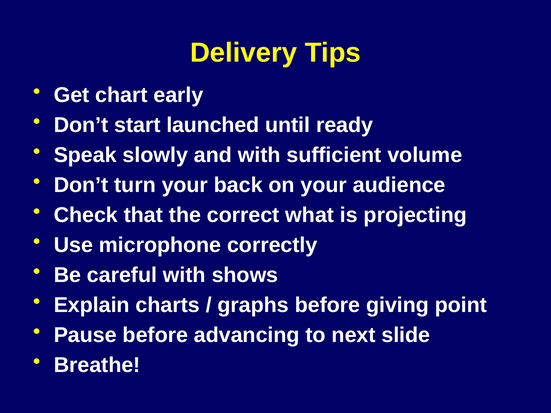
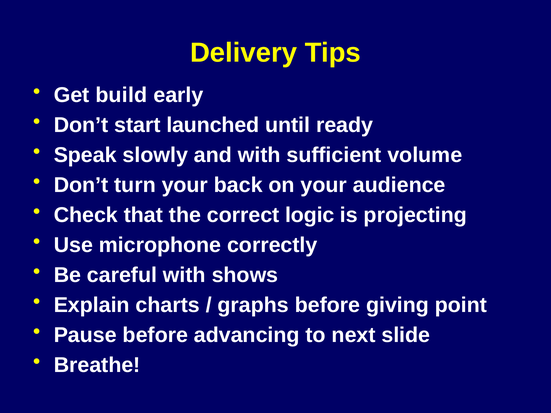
chart: chart -> build
what: what -> logic
